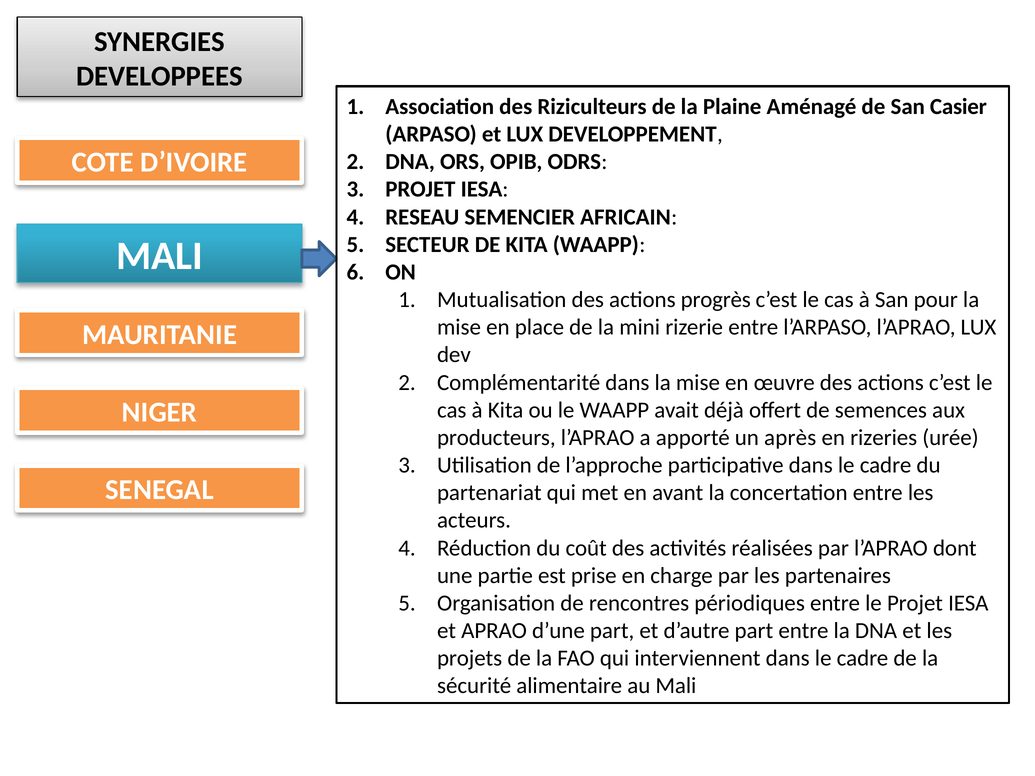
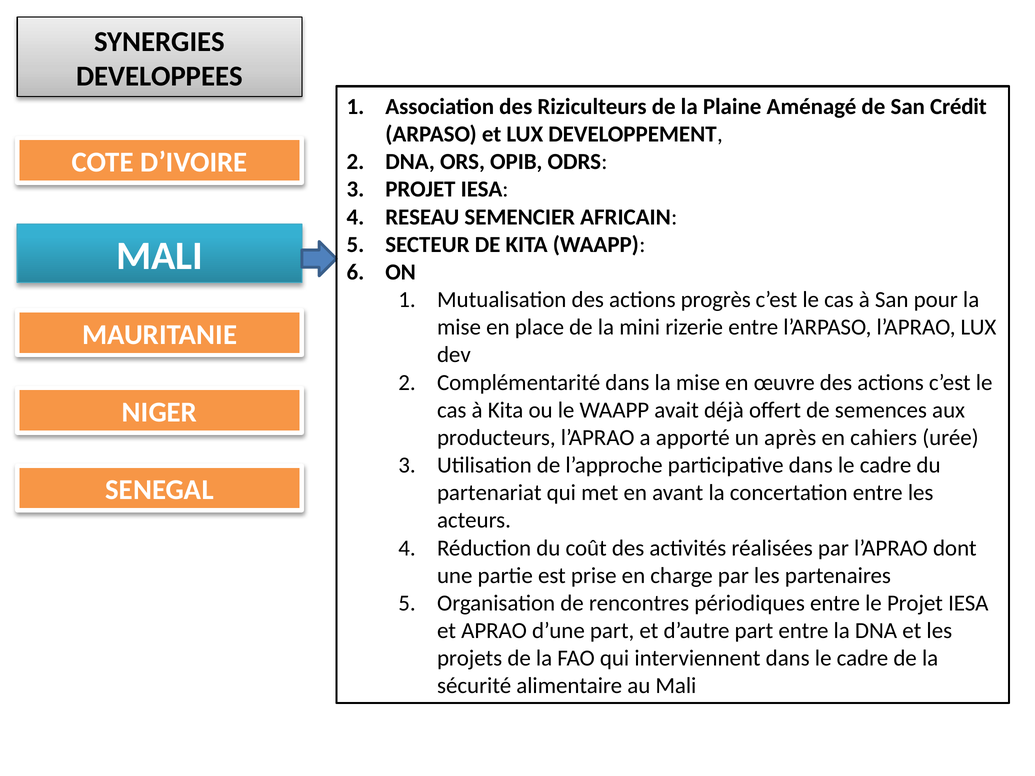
Casier: Casier -> Crédit
rizeries: rizeries -> cahiers
